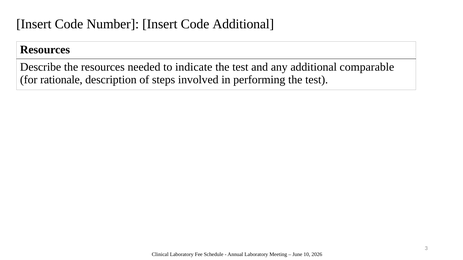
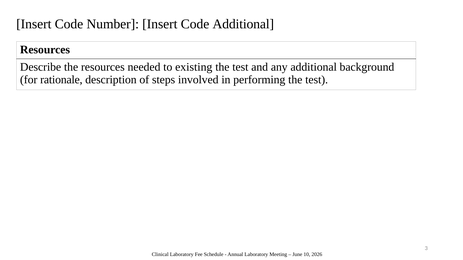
indicate: indicate -> existing
comparable: comparable -> background
